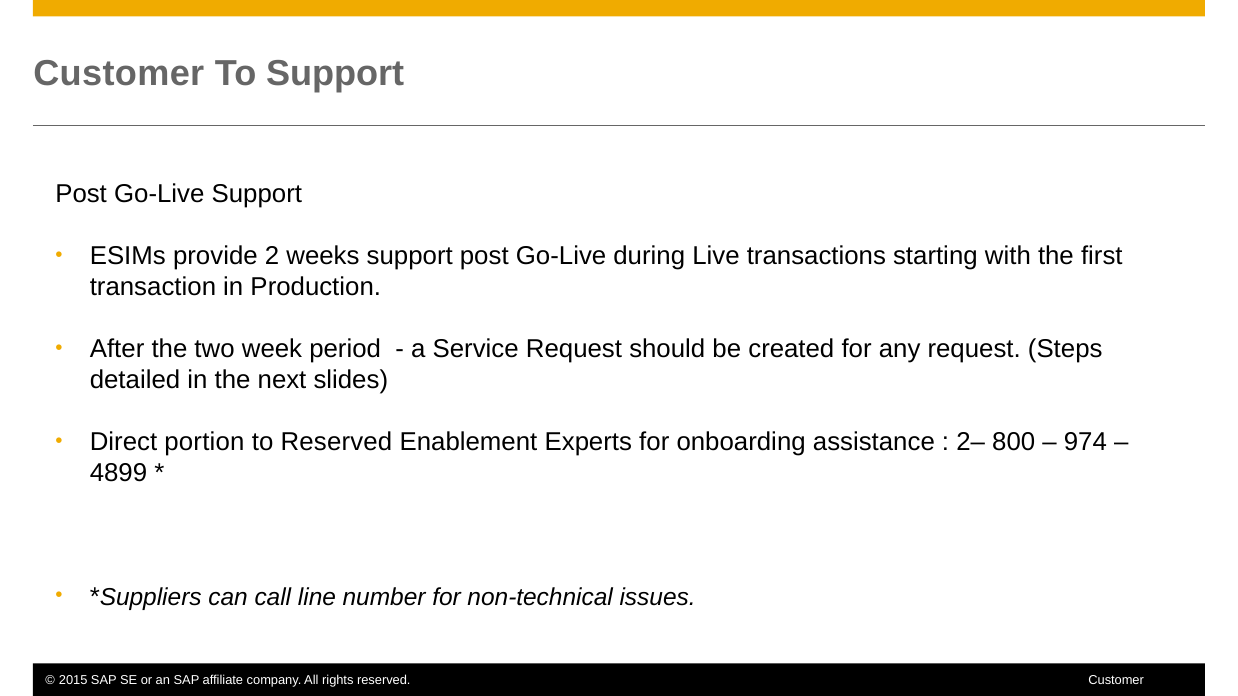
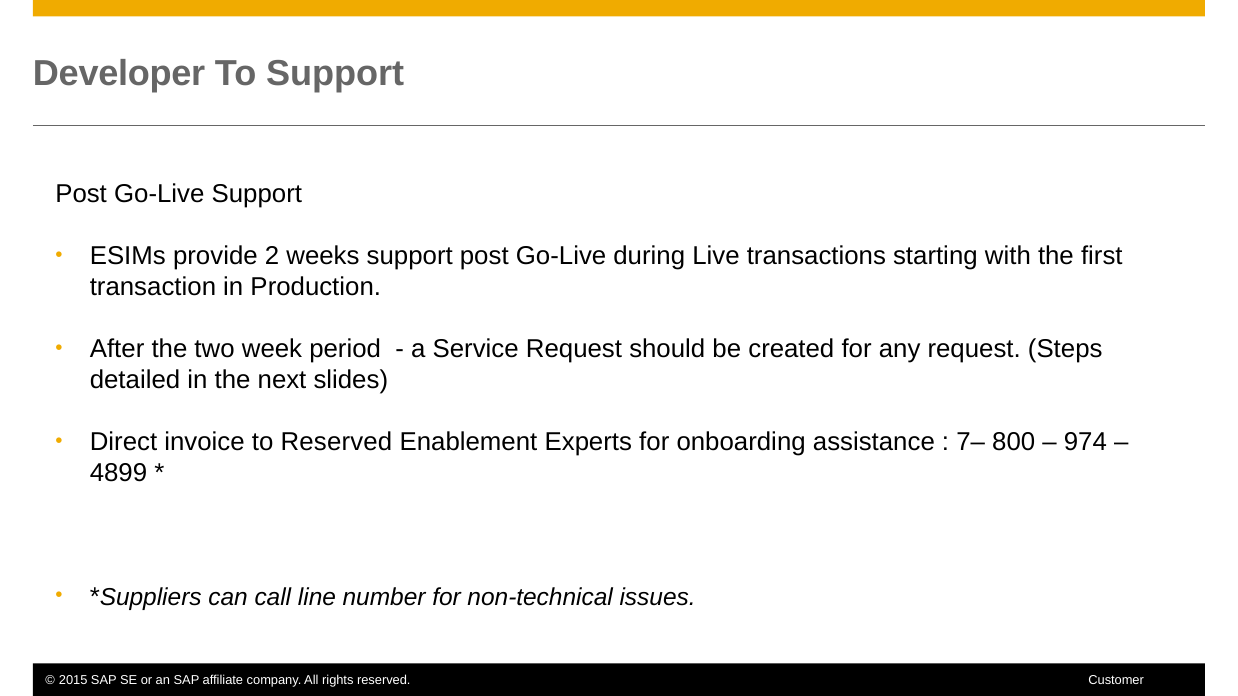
Customer at (119, 74): Customer -> Developer
portion: portion -> invoice
2–: 2– -> 7–
